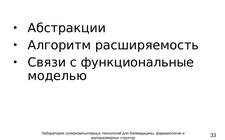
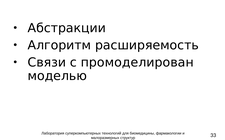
функциональные: функциональные -> промоделирован
